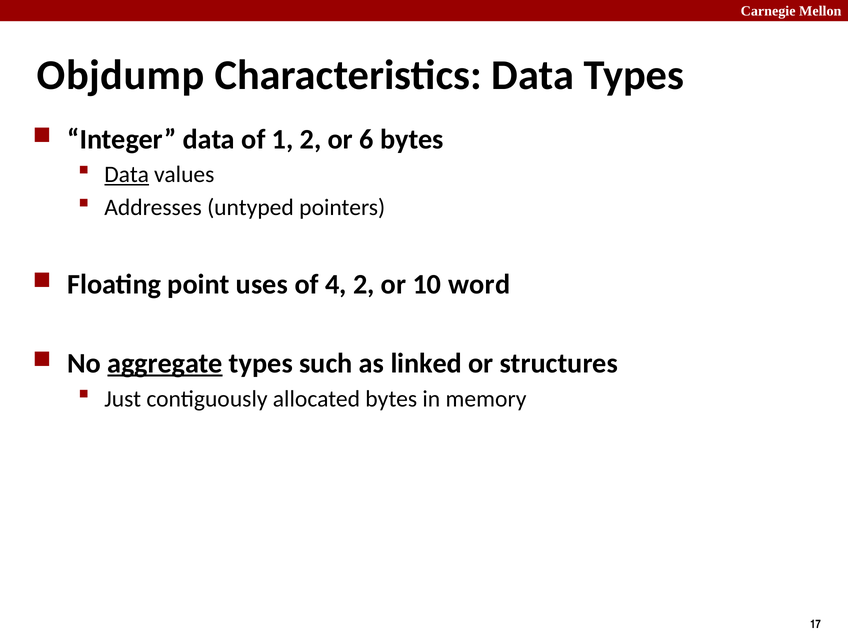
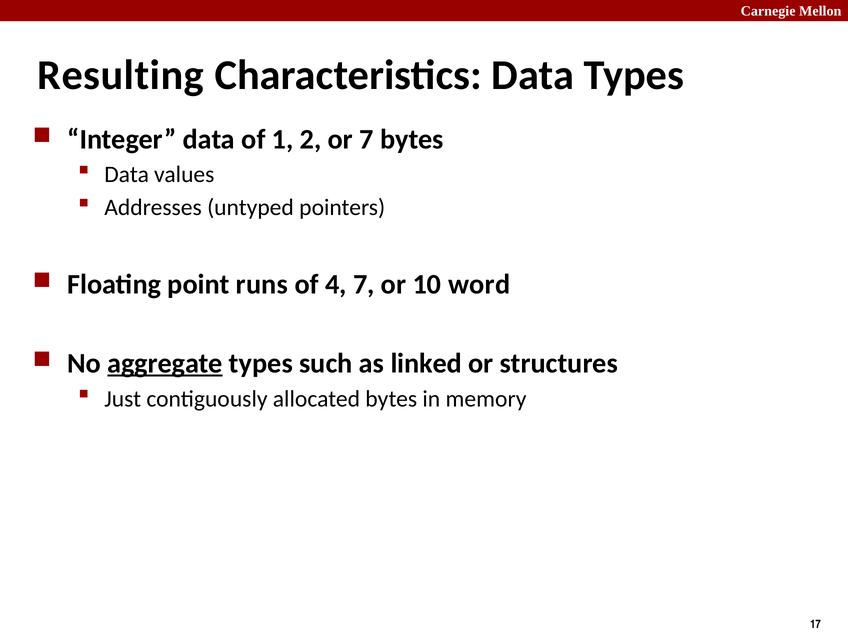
Objdump: Objdump -> Resulting
or 6: 6 -> 7
Data at (127, 175) underline: present -> none
uses: uses -> runs
4 2: 2 -> 7
